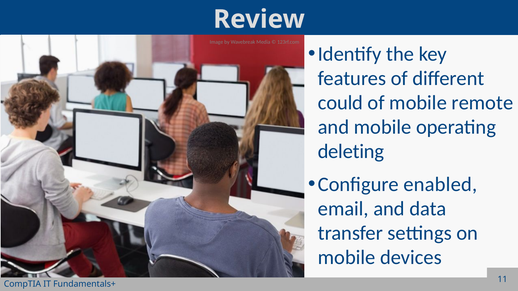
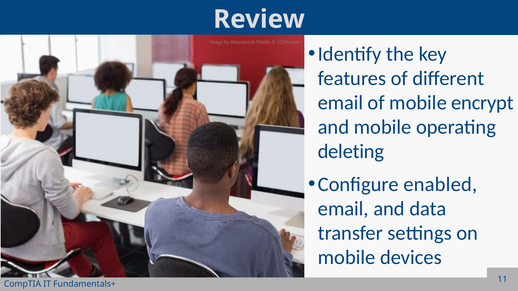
could at (340, 103): could -> email
remote: remote -> encrypt
